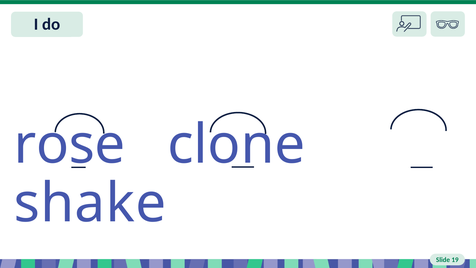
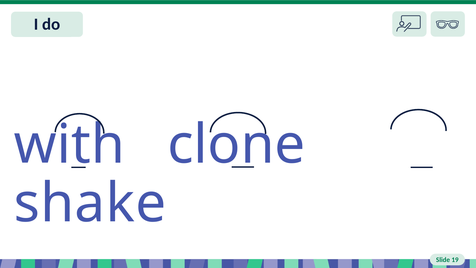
rose: rose -> with
